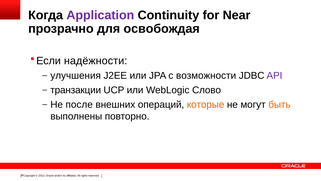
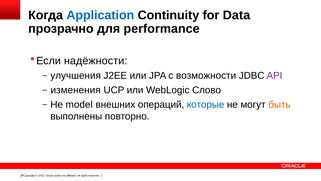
Application colour: purple -> blue
Near: Near -> Data
освобождая: освобождая -> performance
транзакции: транзакции -> изменения
после: после -> model
которые colour: orange -> blue
